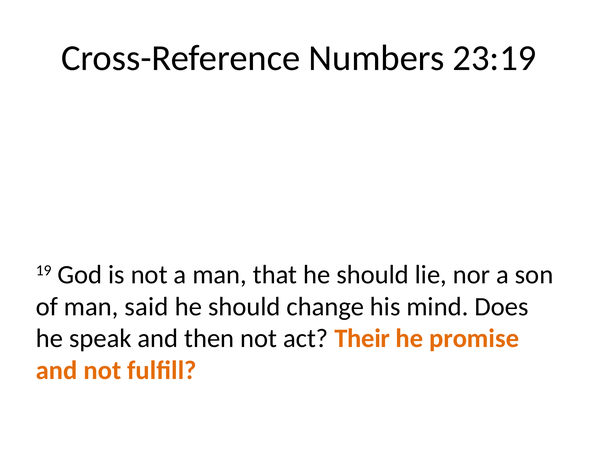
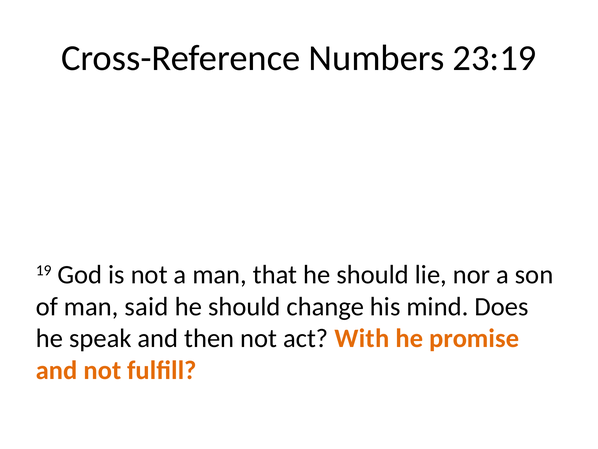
Their: Their -> With
